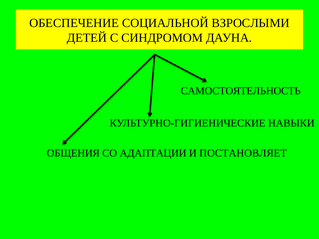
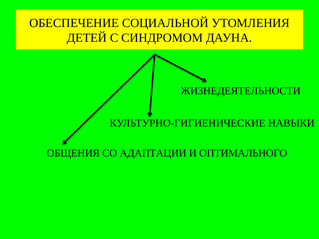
ВЗРОСЛЫМИ: ВЗРОСЛЫМИ -> УТОМЛЕНИЯ
САМОСТОЯТЕЛЬНОСТЬ: САМОСТОЯТЕЛЬНОСТЬ -> ЖИЗНЕДЕЯТЕЛЬНОСТИ
ПОСТАНОВЛЯЕТ: ПОСТАНОВЛЯЕТ -> ОПТИМАЛЬНОГО
